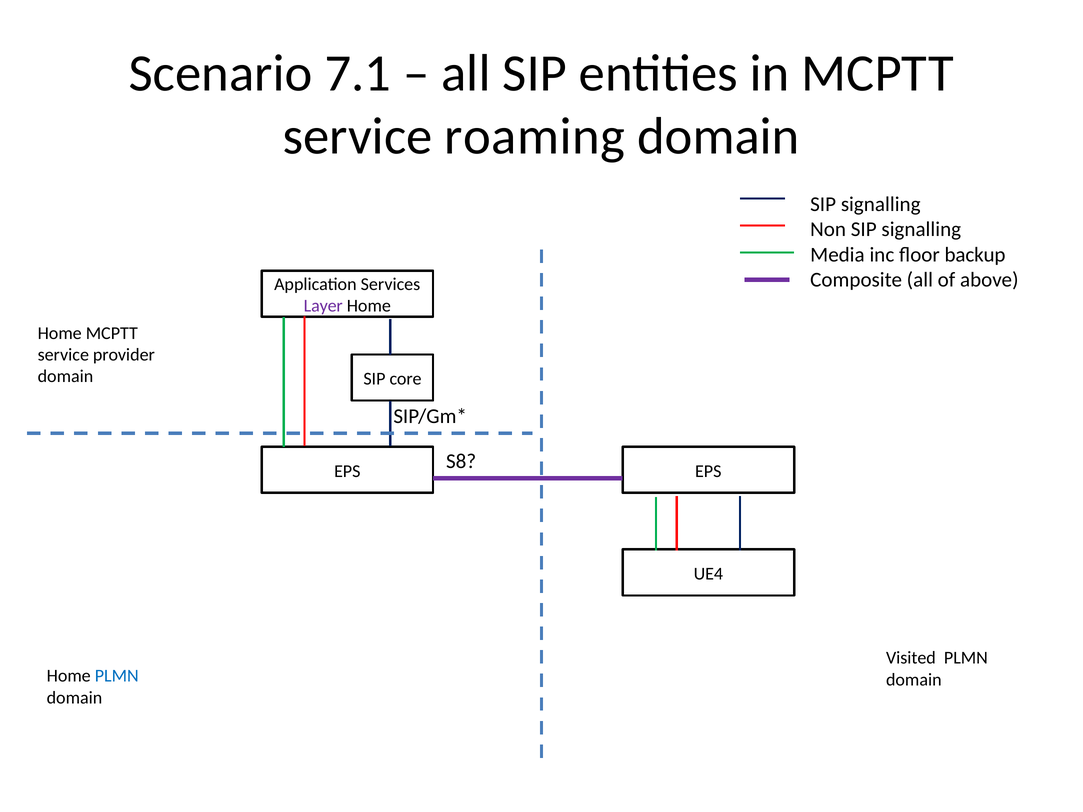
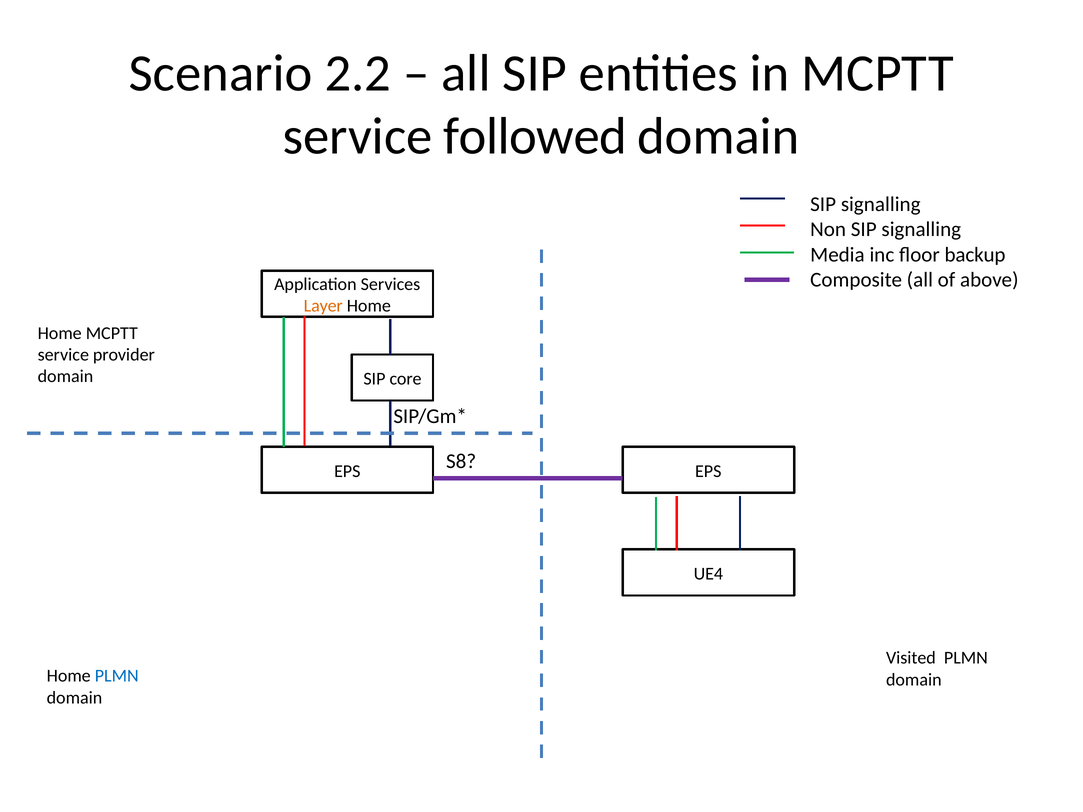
7.1: 7.1 -> 2.2
roaming: roaming -> followed
Layer colour: purple -> orange
